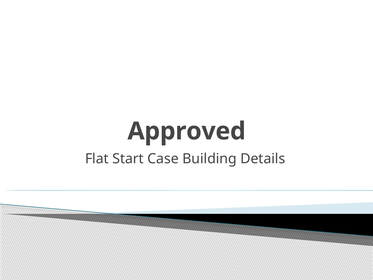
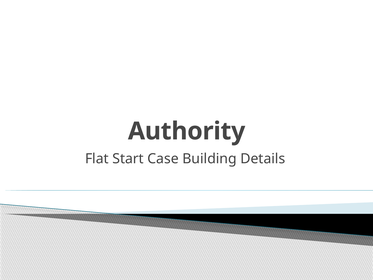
Approved: Approved -> Authority
